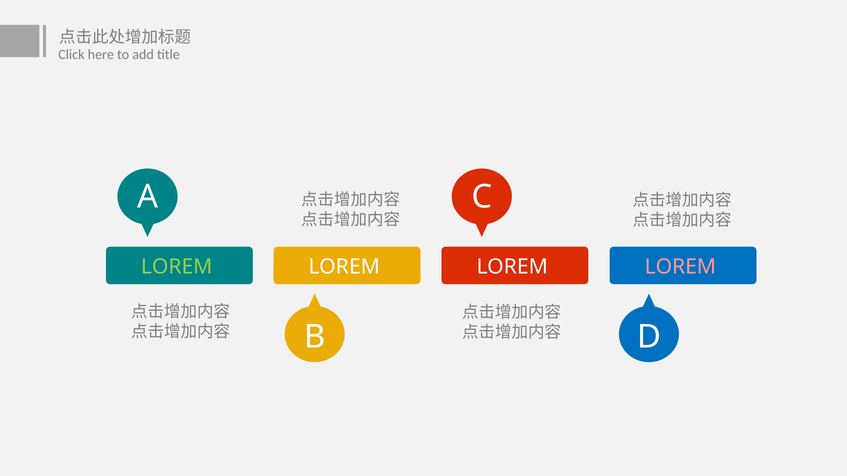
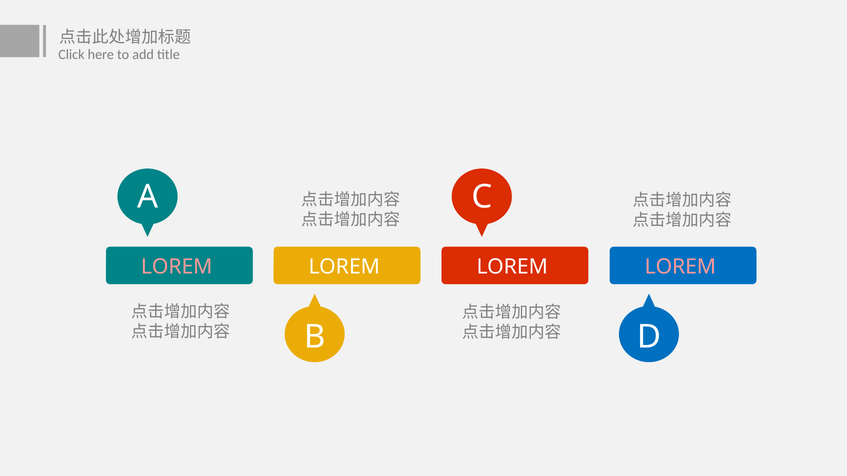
LOREM at (177, 267) colour: light green -> pink
